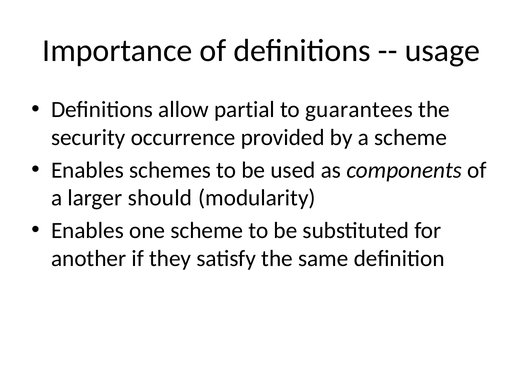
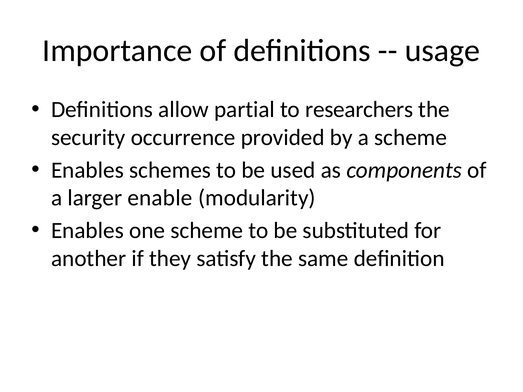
guarantees: guarantees -> researchers
should: should -> enable
